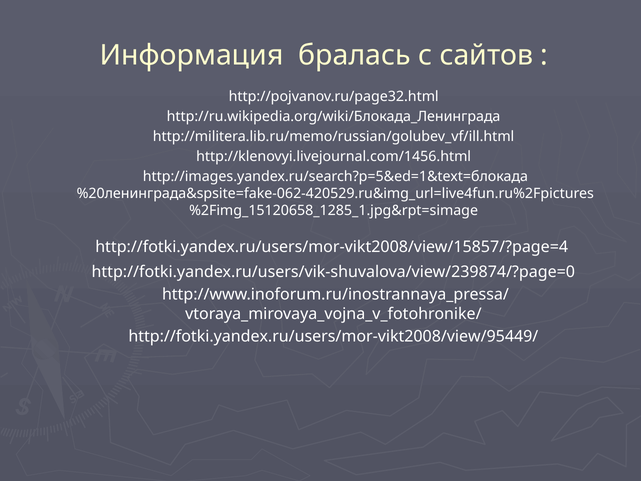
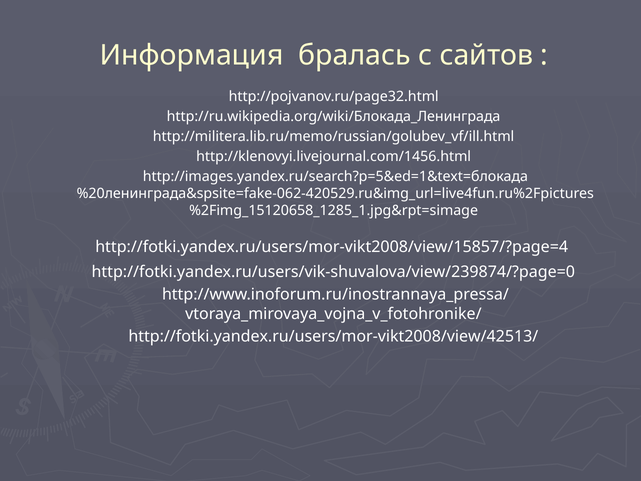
http://fotki.yandex.ru/users/mor-vikt2008/view/95449/: http://fotki.yandex.ru/users/mor-vikt2008/view/95449/ -> http://fotki.yandex.ru/users/mor-vikt2008/view/42513/
